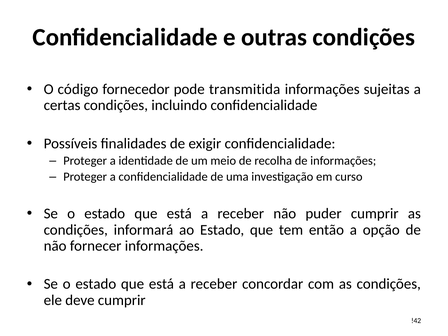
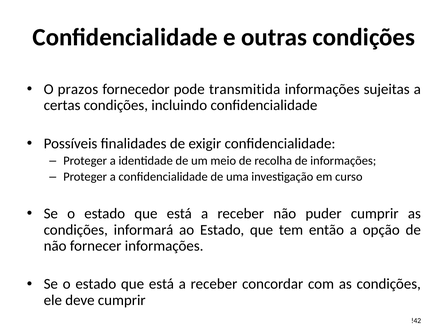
código: código -> prazos
